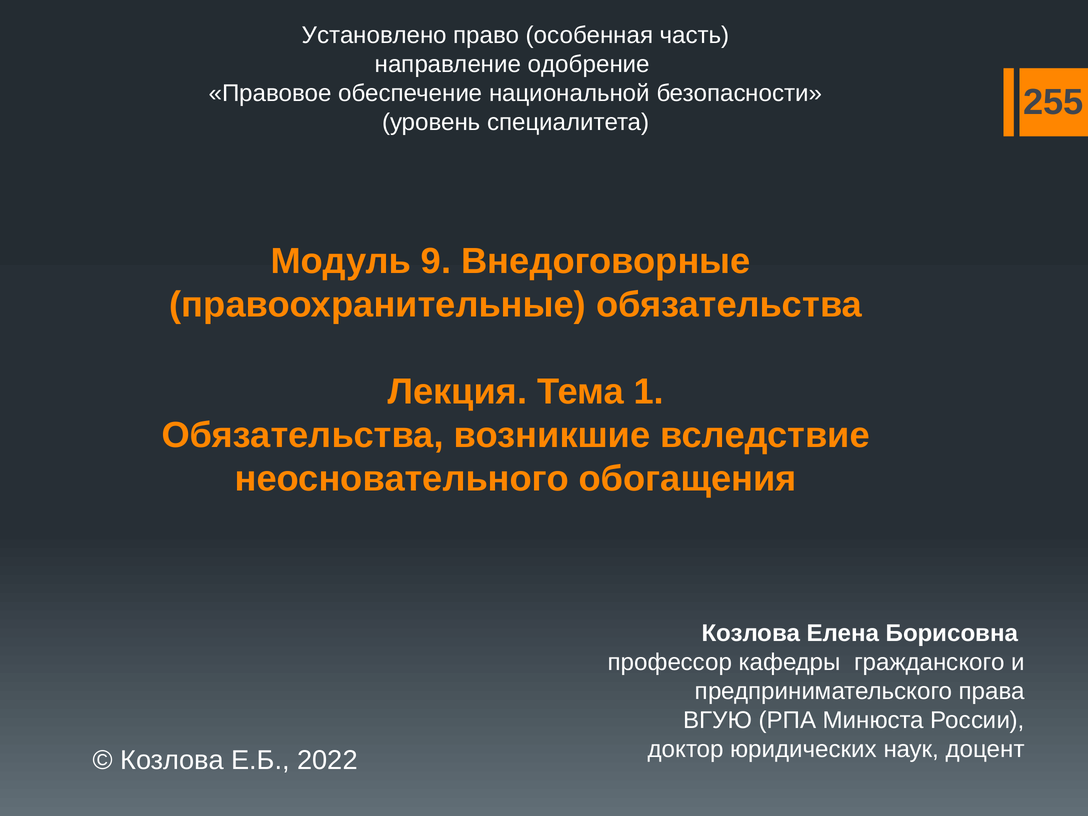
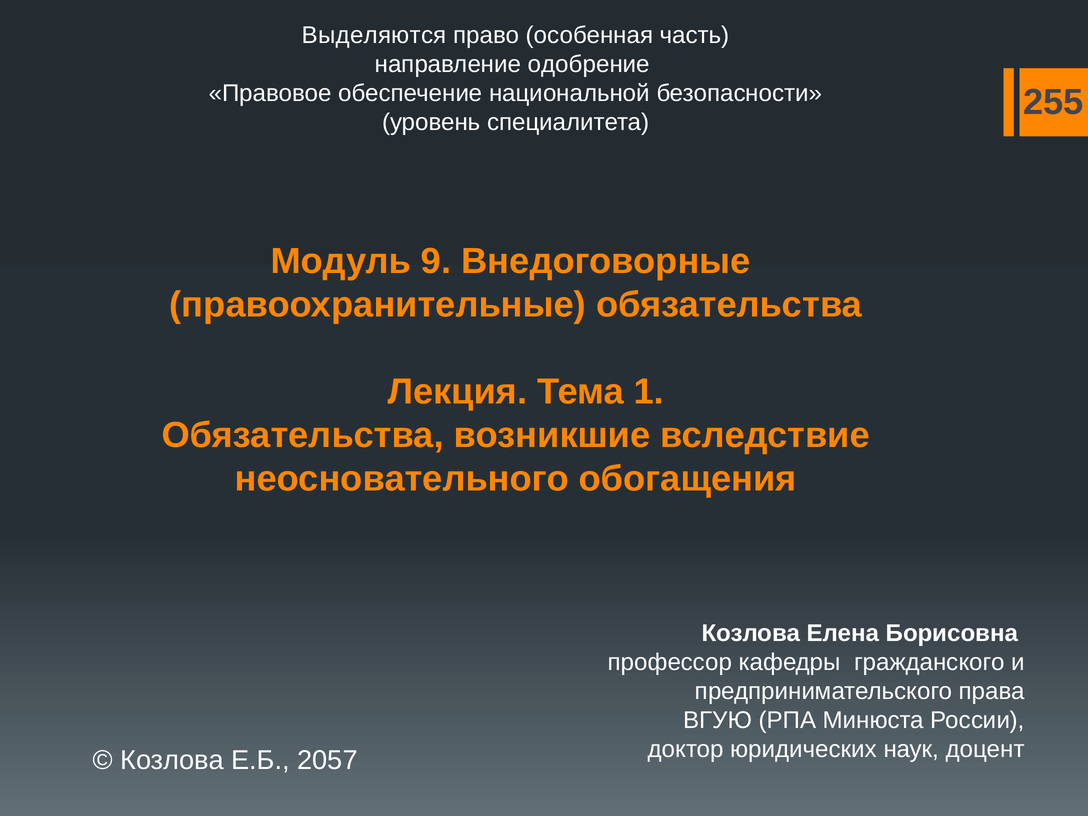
Установлено: Установлено -> Выделяются
2022: 2022 -> 2057
